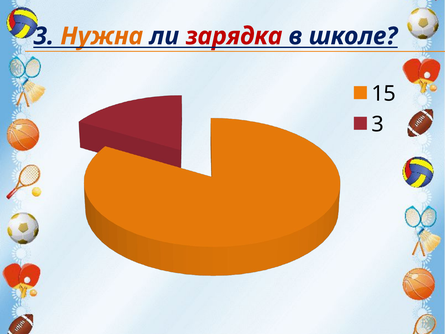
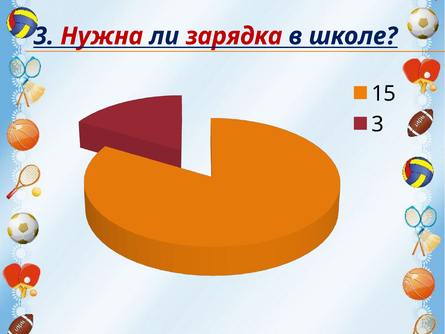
Нужна colour: orange -> red
